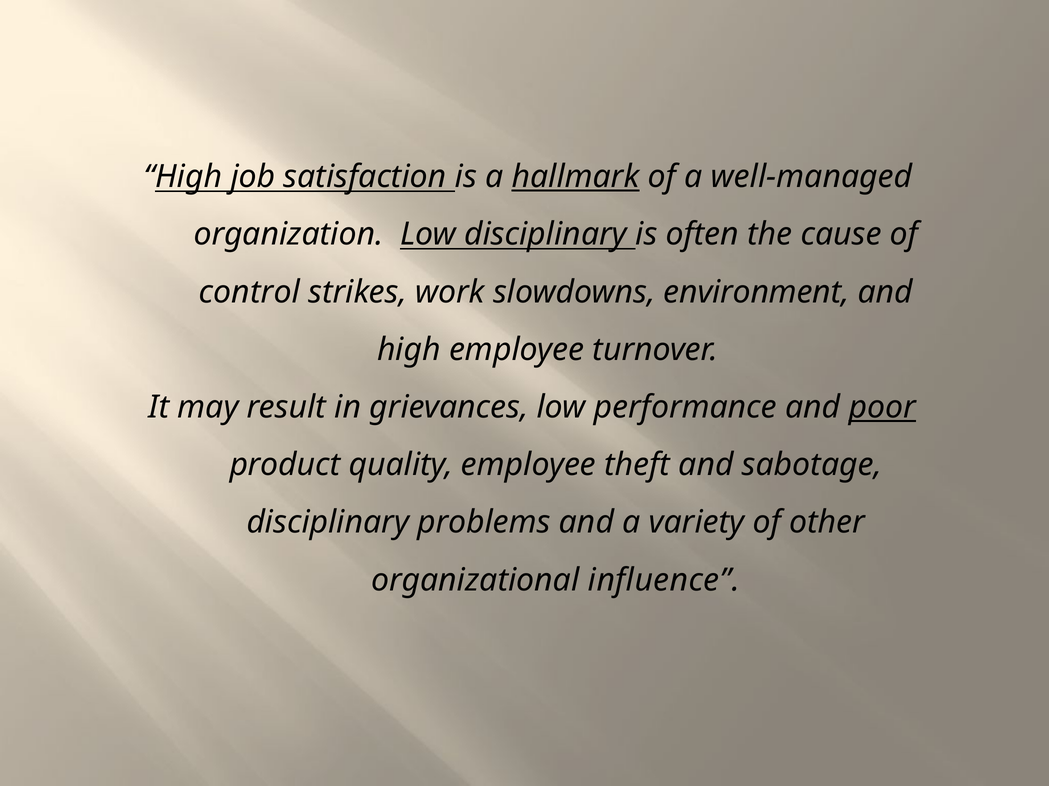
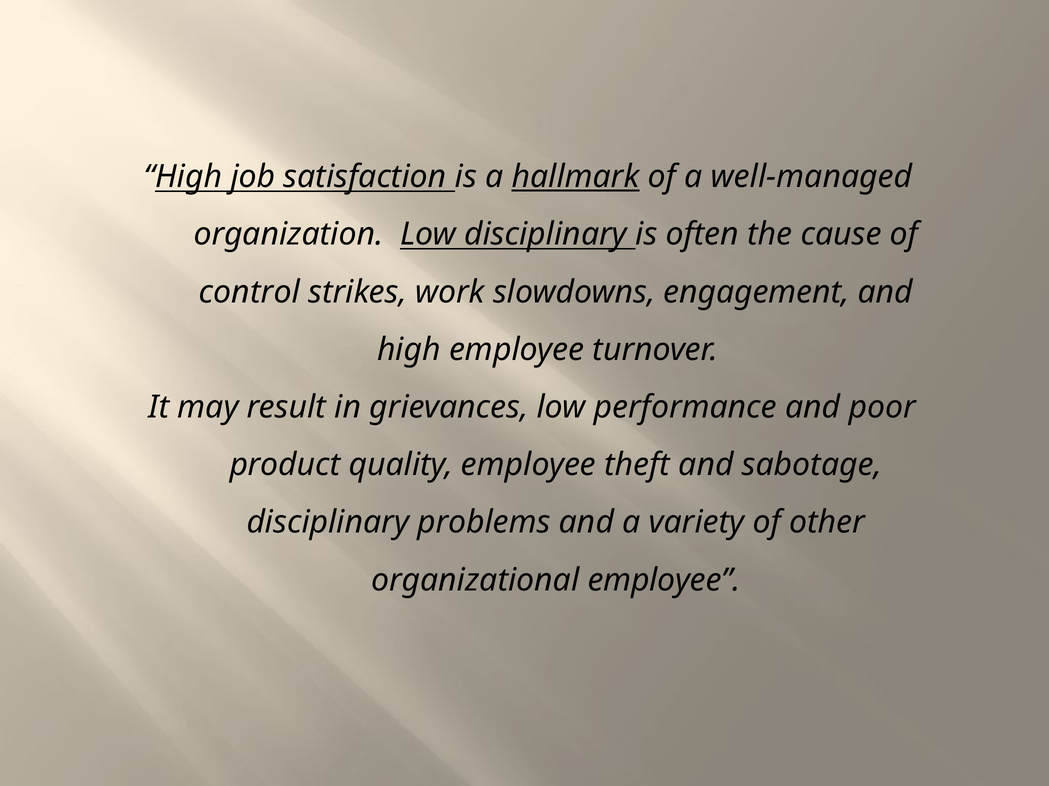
environment: environment -> engagement
poor underline: present -> none
organizational influence: influence -> employee
